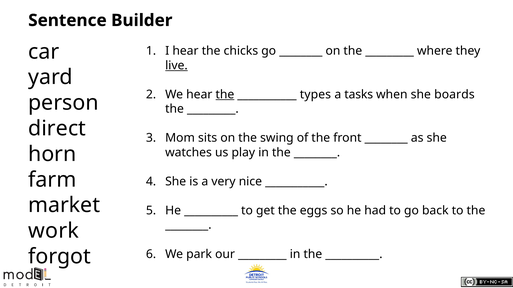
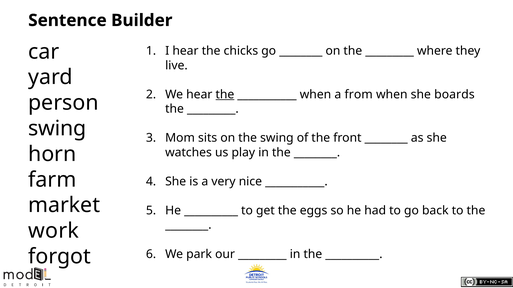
live underline: present -> none
types at (315, 95): types -> when
tasks: tasks -> from
direct at (57, 129): direct -> swing
